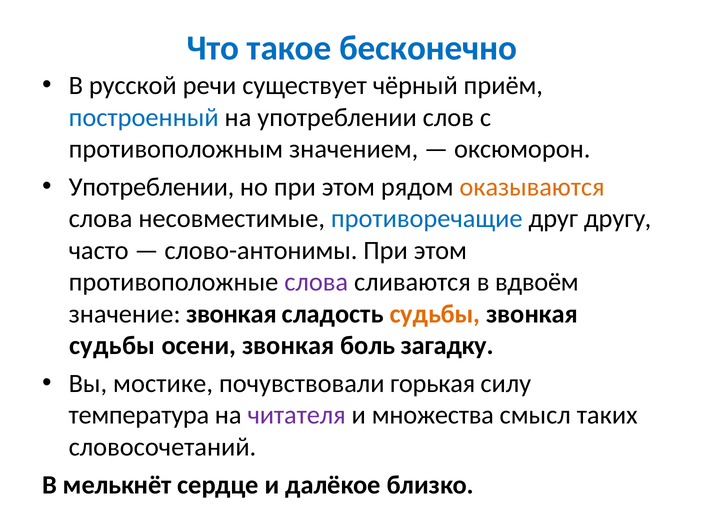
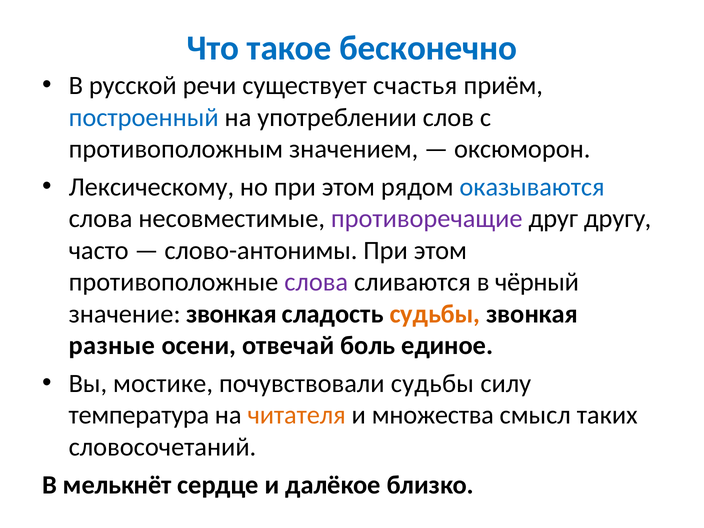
чёрный: чёрный -> счастья
Употреблении at (151, 187): Употреблении -> Лексическому
оказываются colour: orange -> blue
противоречащие colour: blue -> purple
вдвоём: вдвоём -> чёрный
судьбы at (112, 346): судьбы -> разные
осени звонкая: звонкая -> отвечай
загадку: загадку -> единое
почувствовали горькая: горькая -> судьбы
читателя colour: purple -> orange
